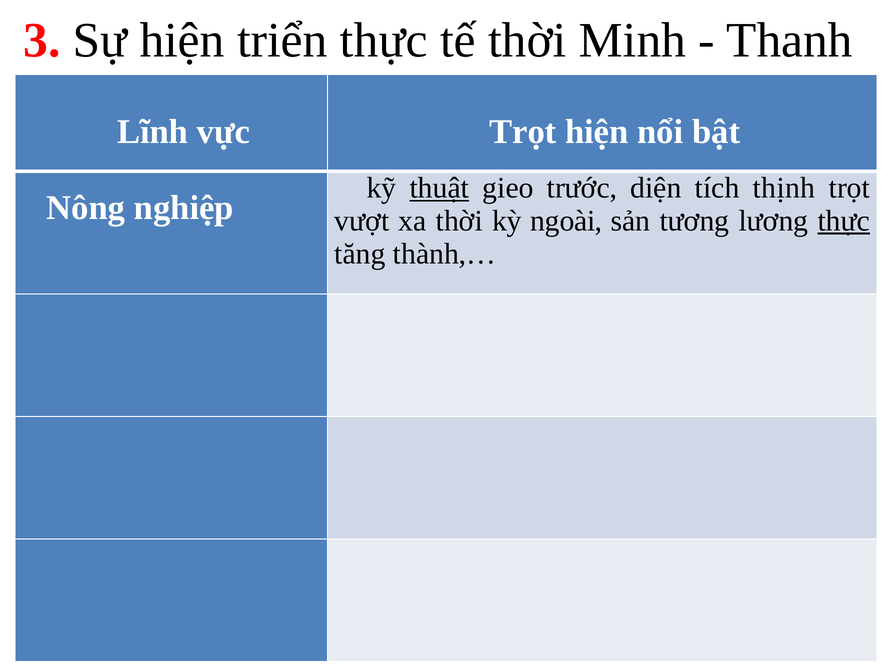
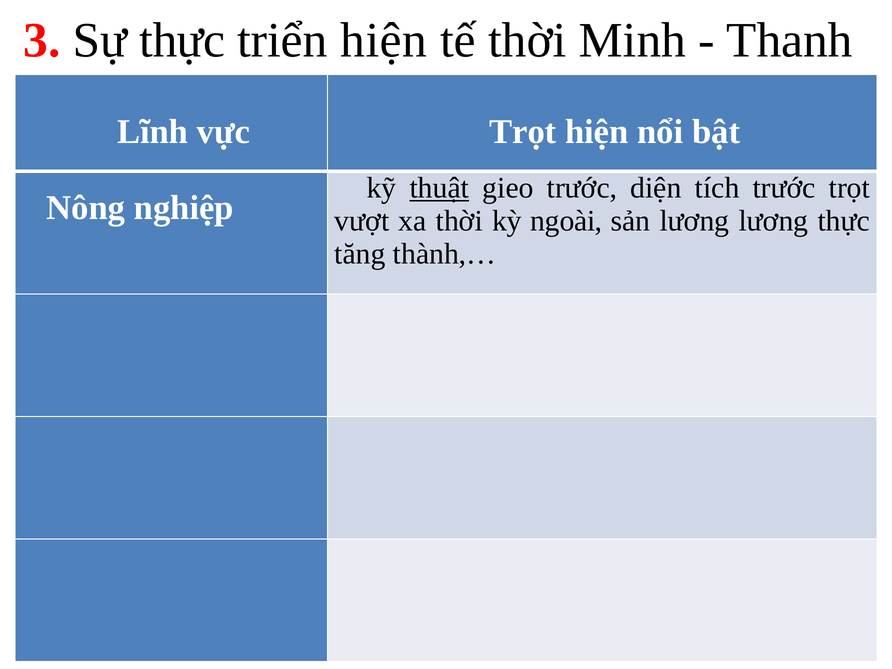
Sự hiện: hiện -> thực
triển thực: thực -> hiện
tích thịnh: thịnh -> trước
sản tương: tương -> lương
thực at (844, 221) underline: present -> none
